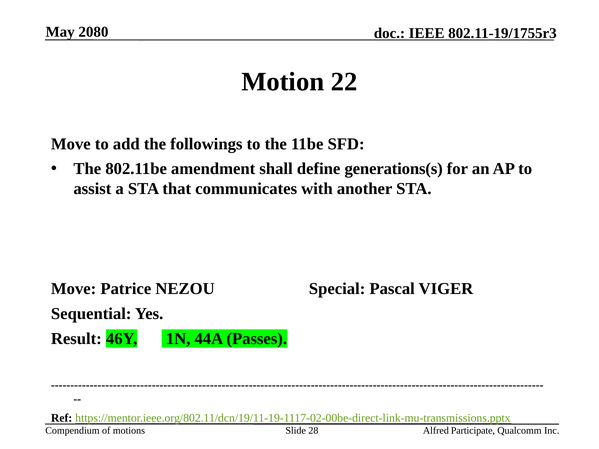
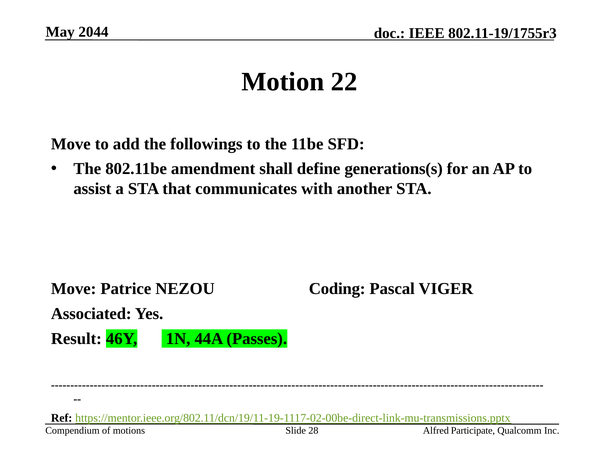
2080: 2080 -> 2044
Special: Special -> Coding
Sequential: Sequential -> Associated
